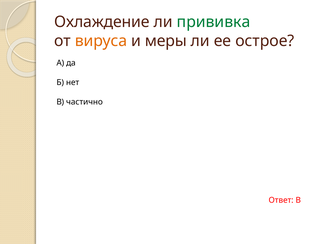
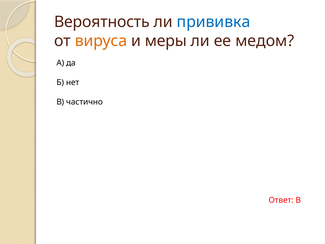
Охлаждение: Охлаждение -> Вероятность
прививка colour: green -> blue
острое: острое -> медом
